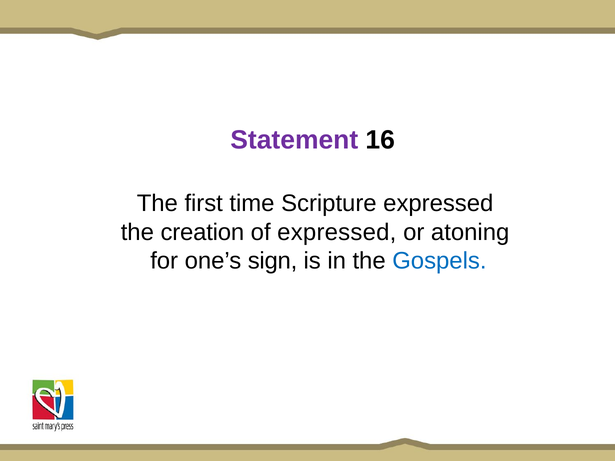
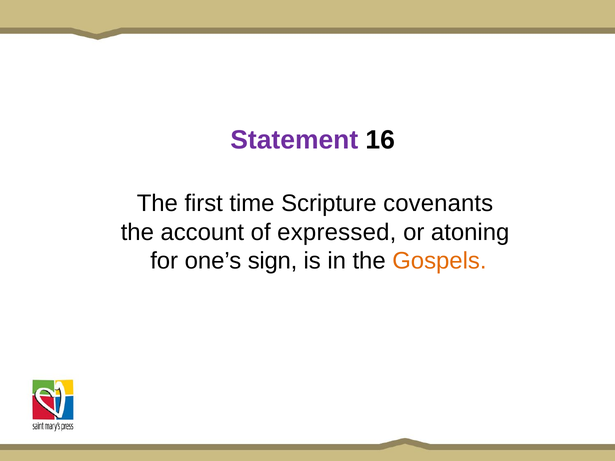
Scripture expressed: expressed -> covenants
creation: creation -> account
Gospels colour: blue -> orange
